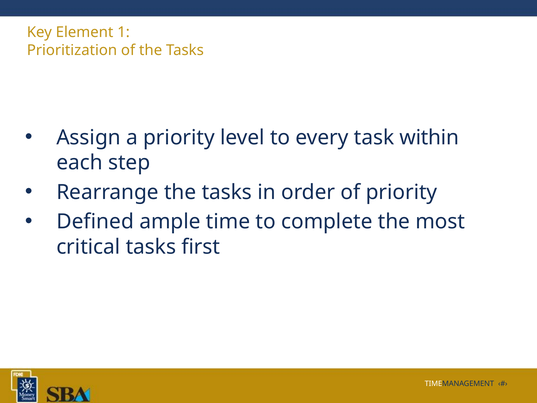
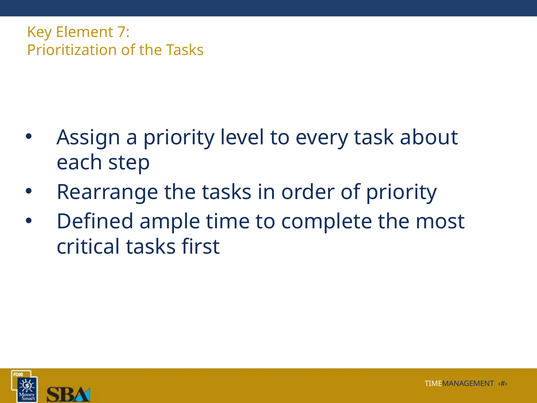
1: 1 -> 7
within: within -> about
